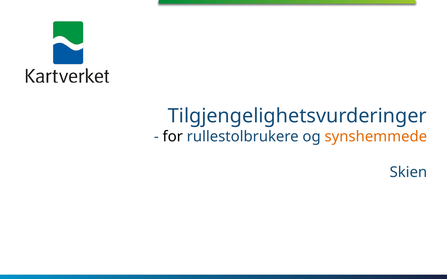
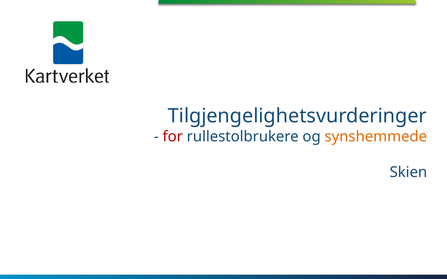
for colour: black -> red
